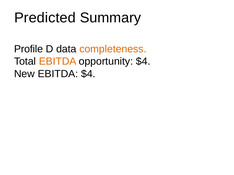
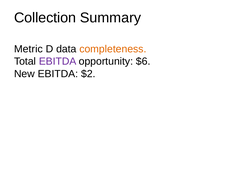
Predicted: Predicted -> Collection
Profile: Profile -> Metric
EBITDA at (58, 62) colour: orange -> purple
opportunity $4: $4 -> $6
EBITDA $4: $4 -> $2
